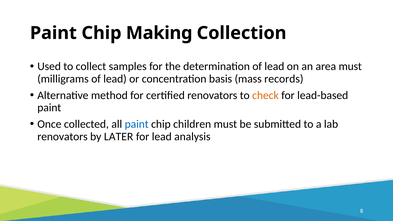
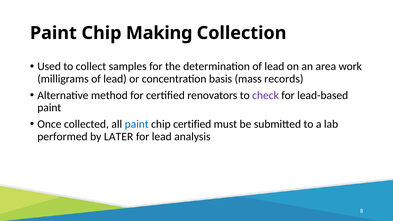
area must: must -> work
check colour: orange -> purple
chip children: children -> certified
renovators at (62, 137): renovators -> performed
